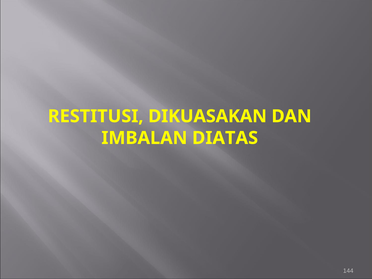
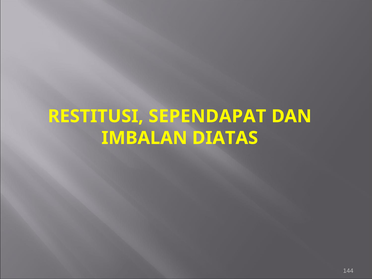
DIKUASAKAN: DIKUASAKAN -> SEPENDAPAT
